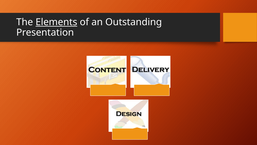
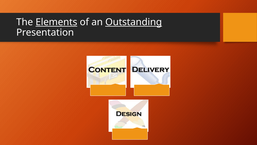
Outstanding underline: none -> present
